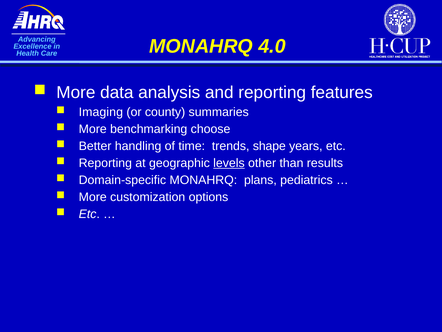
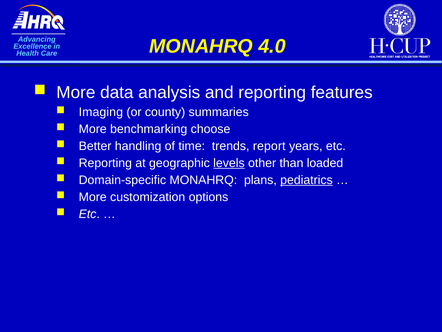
shape: shape -> report
results: results -> loaded
pediatrics underline: none -> present
